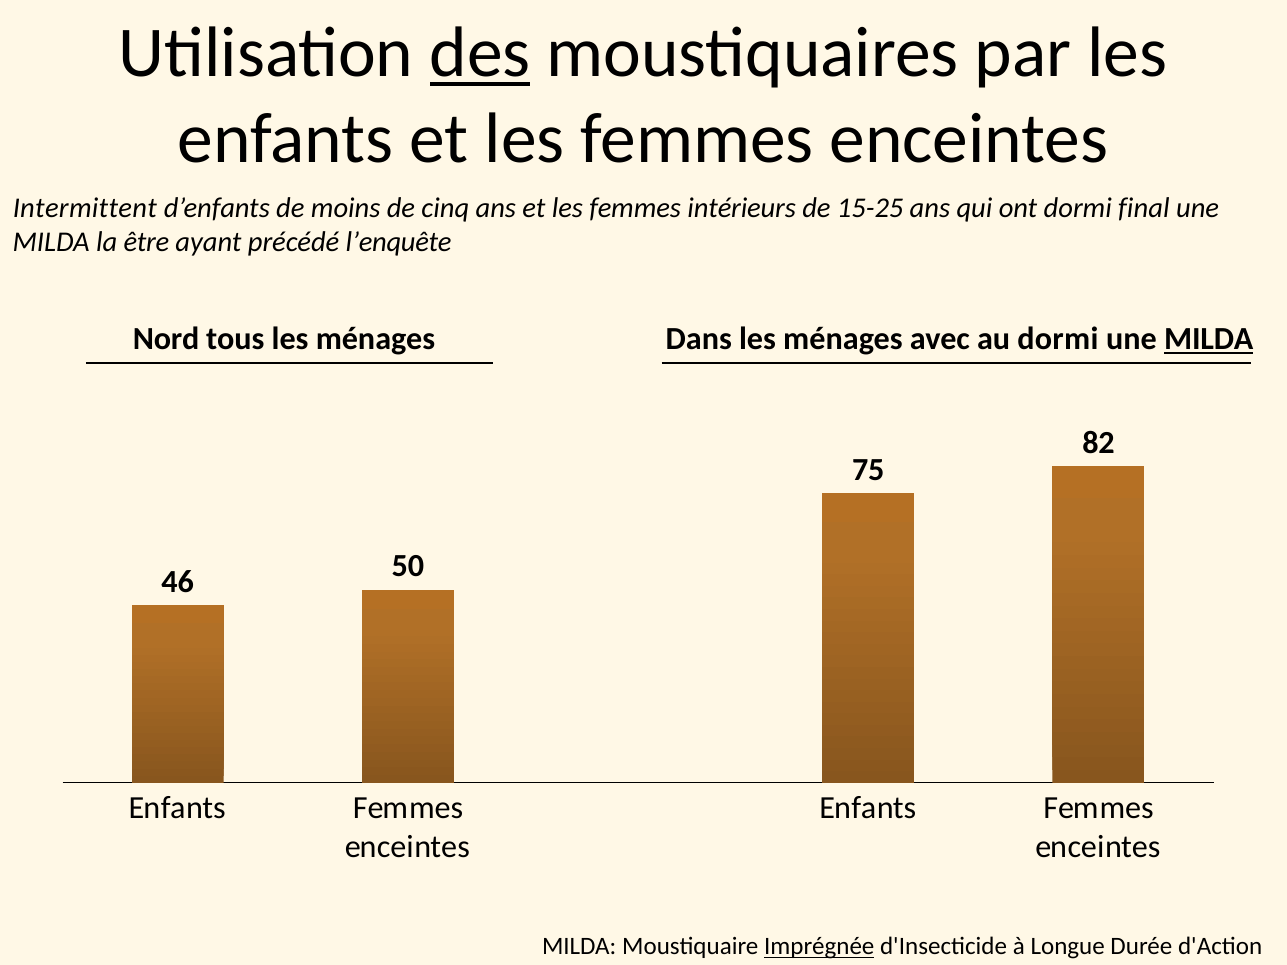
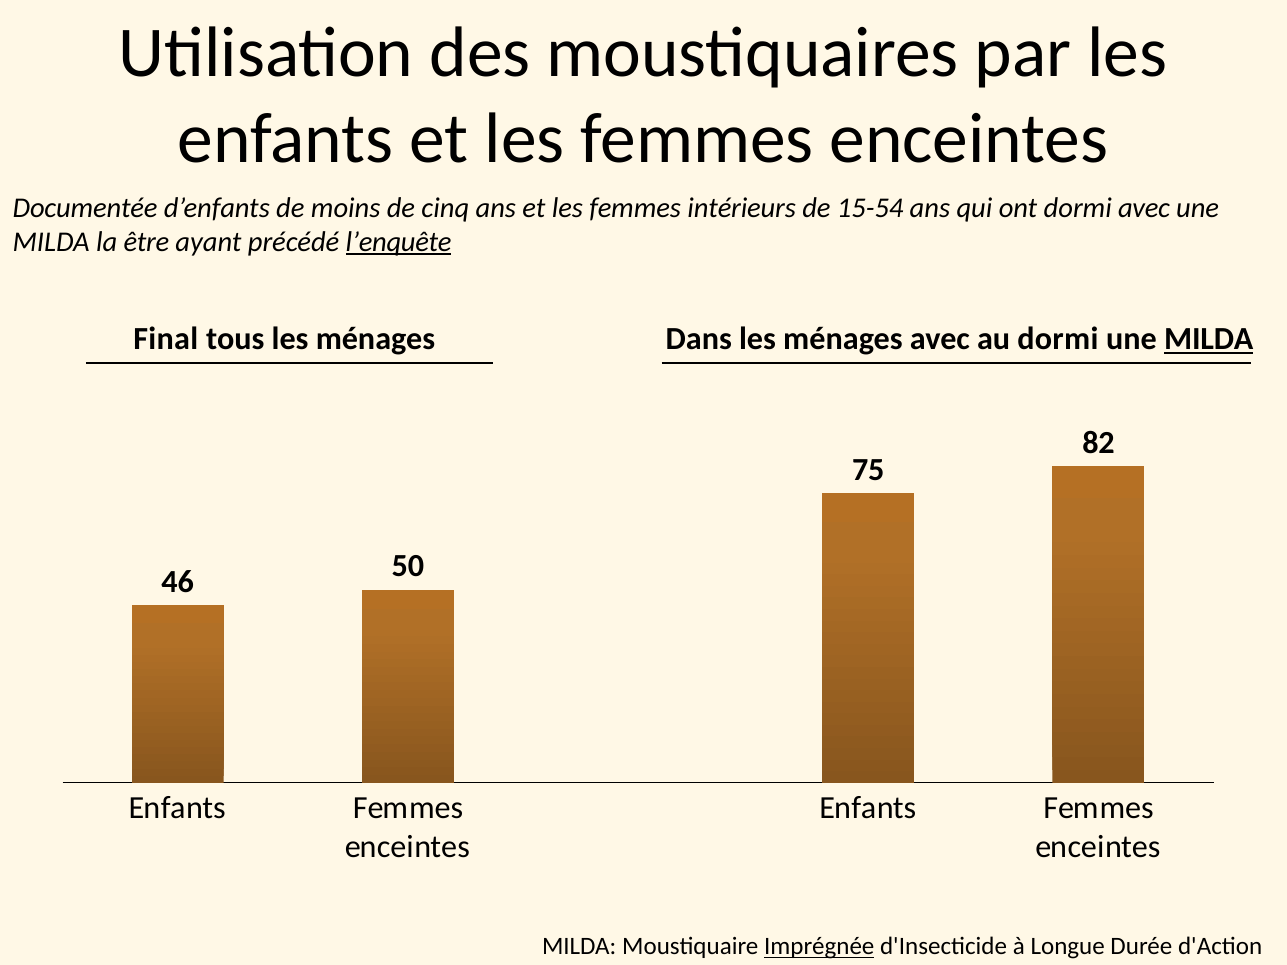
des underline: present -> none
Intermittent: Intermittent -> Documentée
15-25: 15-25 -> 15-54
dormi final: final -> avec
l’enquête underline: none -> present
Nord: Nord -> Final
